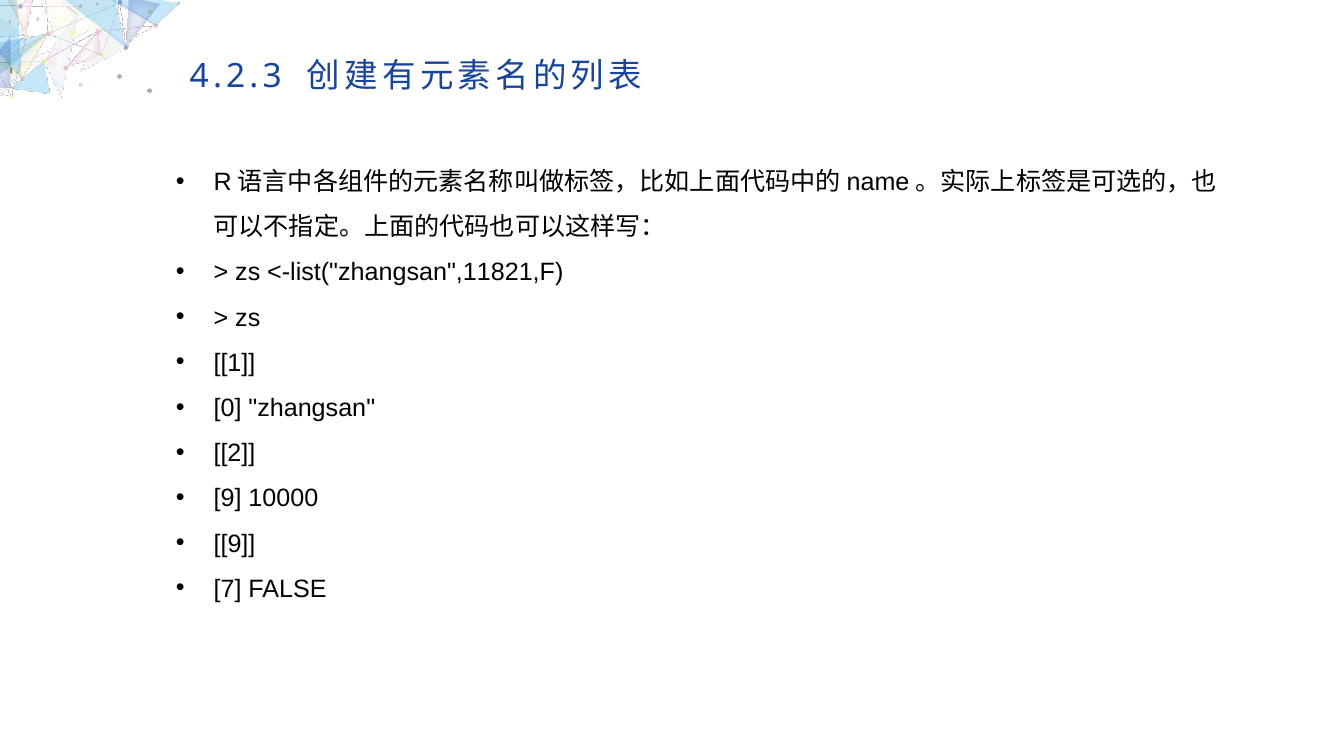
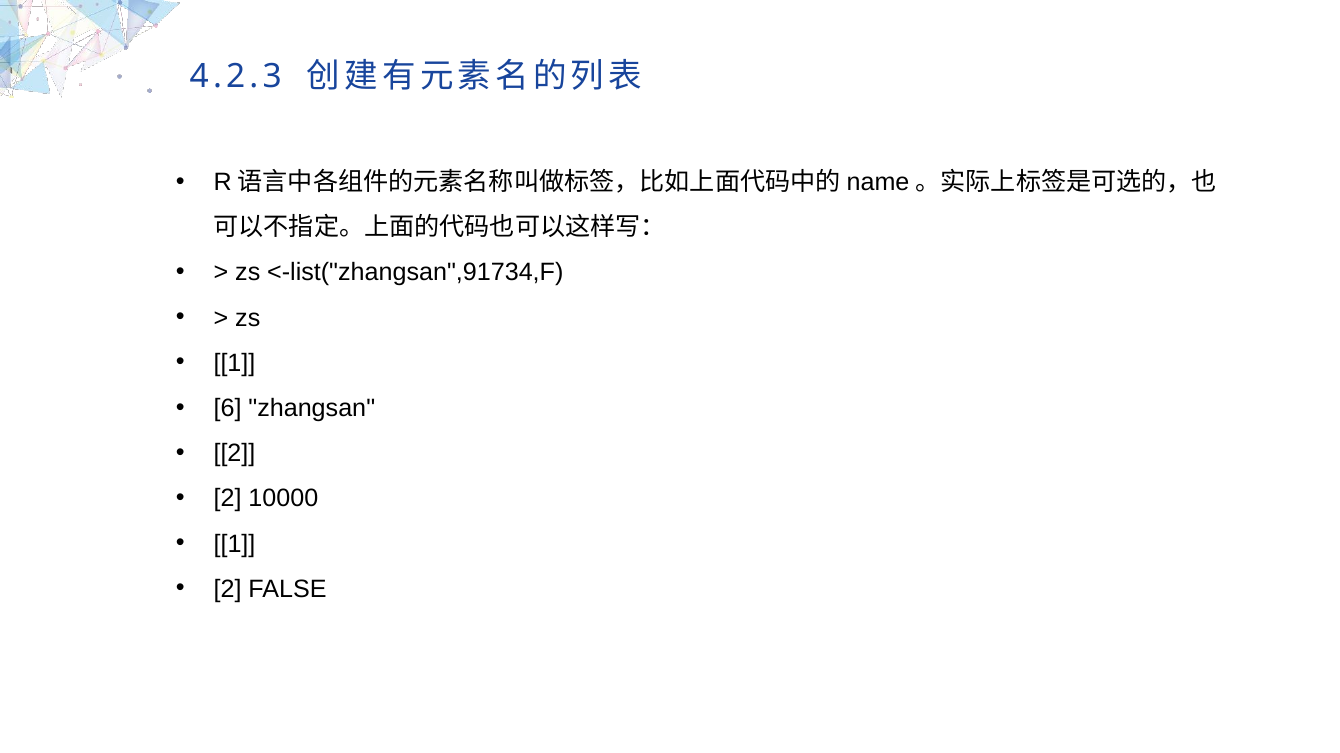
<-list("zhangsan",11821,F: <-list("zhangsan",11821,F -> <-list("zhangsan",91734,F
0: 0 -> 6
9 at (228, 499): 9 -> 2
9 at (235, 544): 9 -> 1
7 at (228, 590): 7 -> 2
